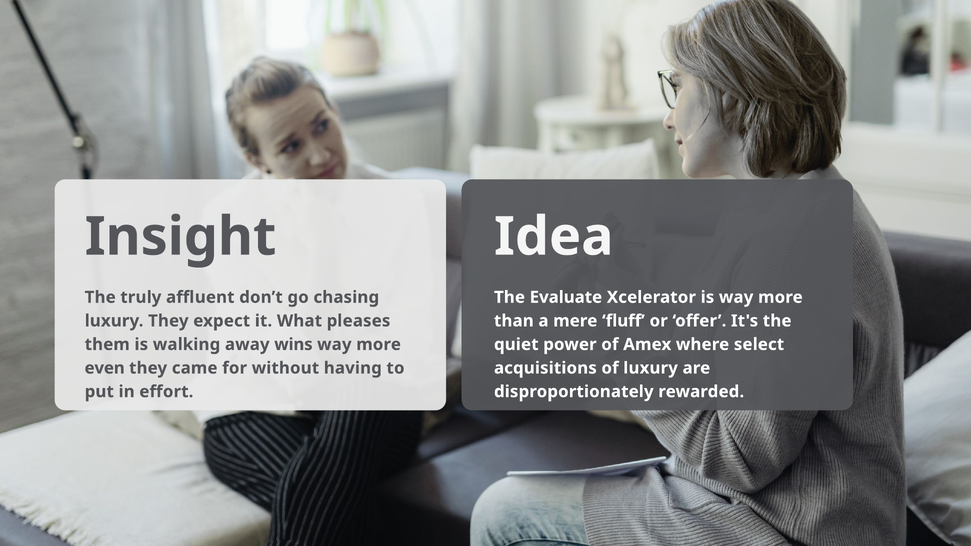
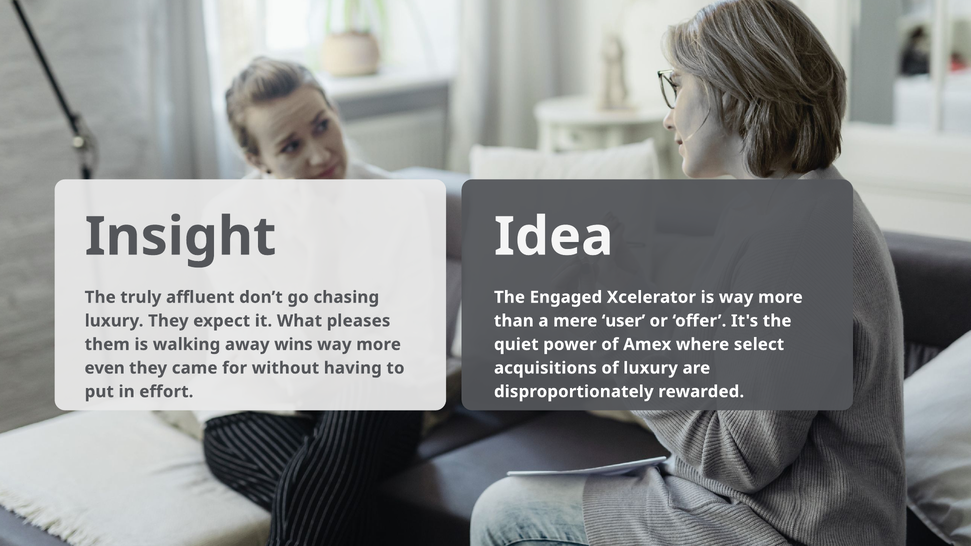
Evaluate: Evaluate -> Engaged
fluff: fluff -> user
